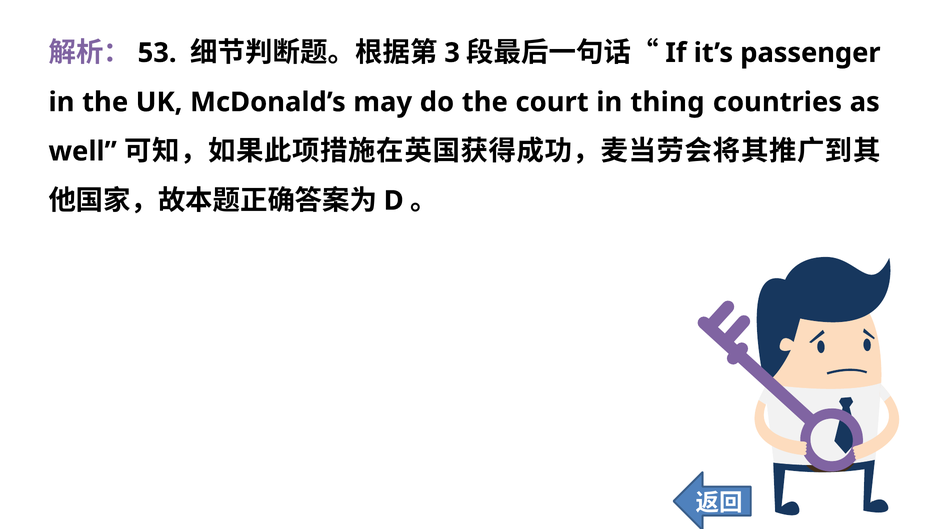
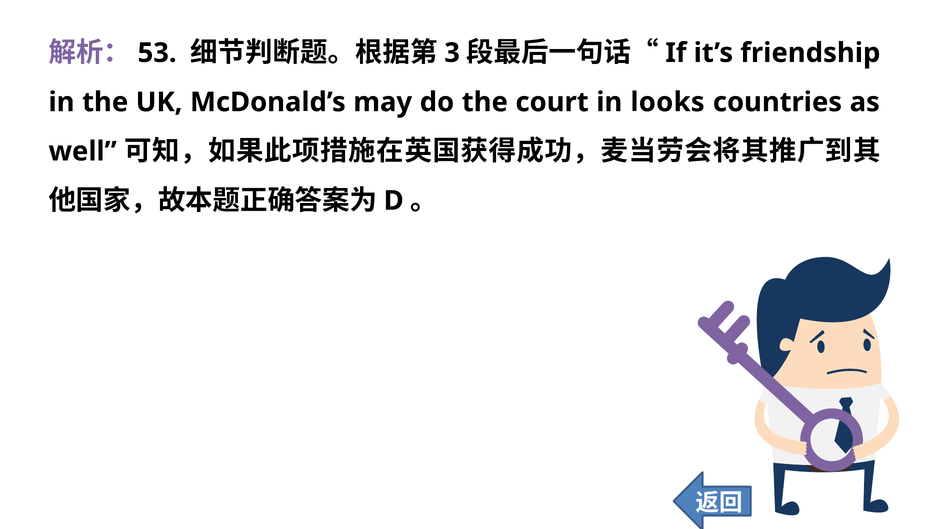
passenger: passenger -> friendship
thing: thing -> looks
